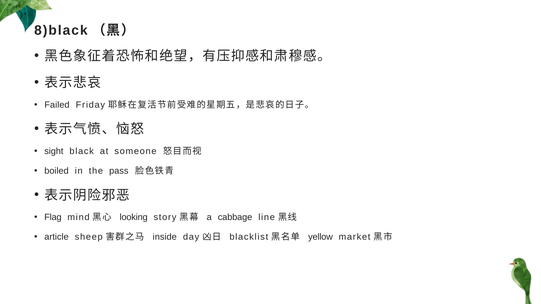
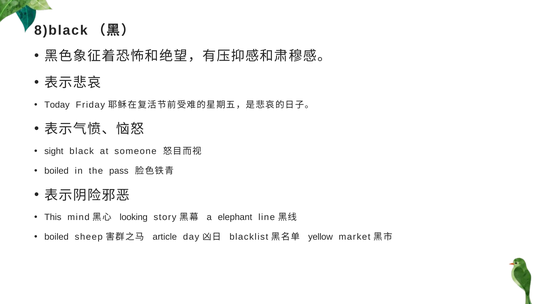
Failed: Failed -> Today
Flag: Flag -> This
cabbage: cabbage -> elephant
article at (56, 237): article -> boiled
inside: inside -> article
